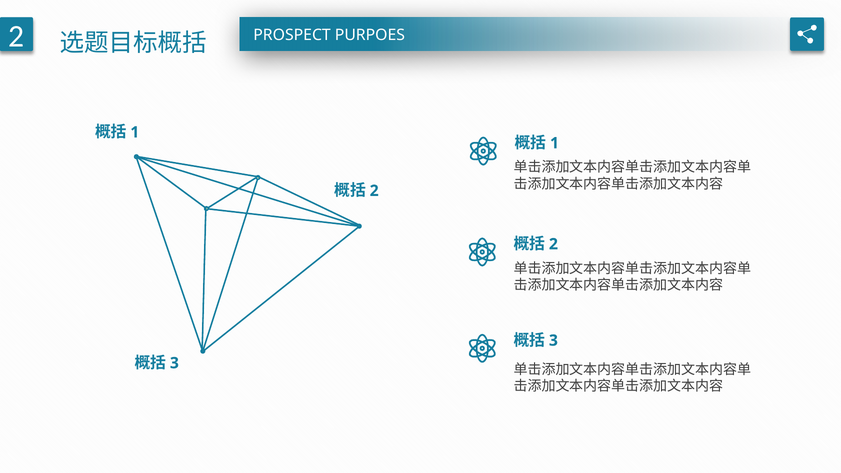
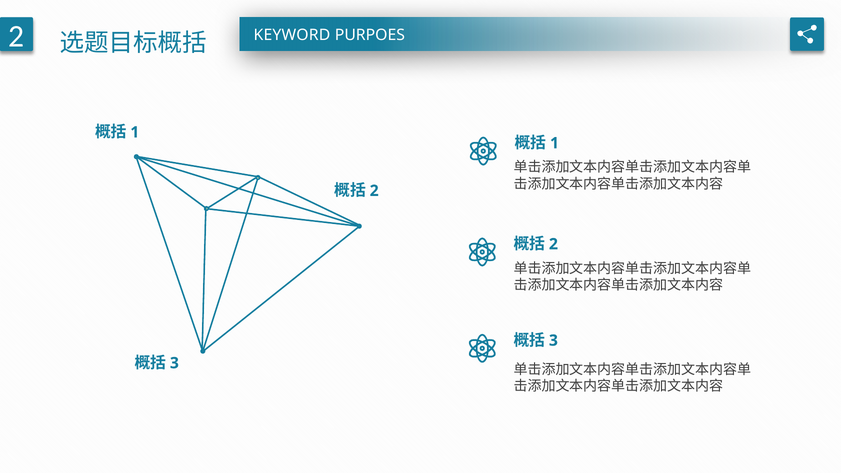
PROSPECT: PROSPECT -> KEYWORD
